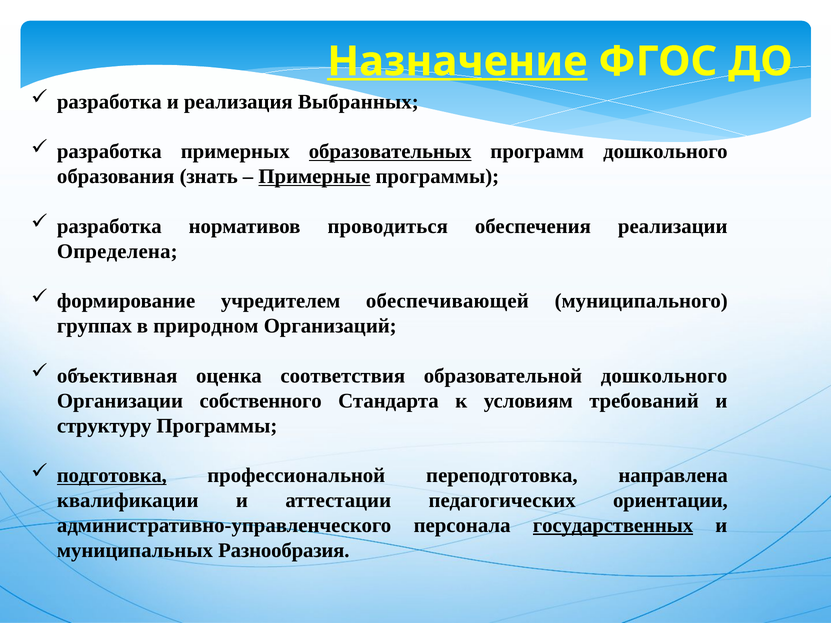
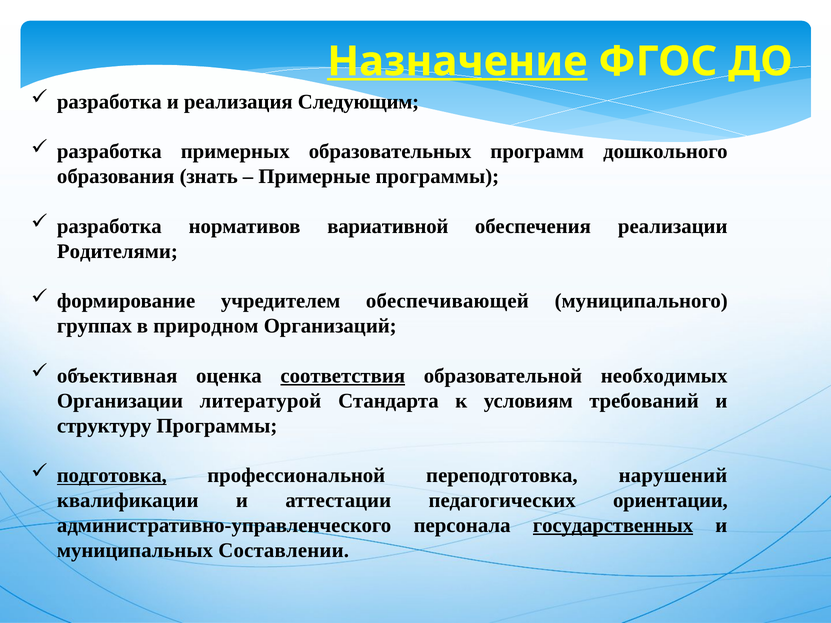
Выбранных: Выбранных -> Следующим
образовательных underline: present -> none
Примерные underline: present -> none
проводиться: проводиться -> вариативной
Определена: Определена -> Родителями
соответствия underline: none -> present
образовательной дошкольного: дошкольного -> необходимых
собственного: собственного -> литературой
направлена: направлена -> нарушений
Разнообразия: Разнообразия -> Составлении
